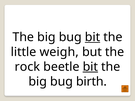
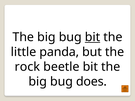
weigh: weigh -> panda
bit at (90, 67) underline: present -> none
birth: birth -> does
